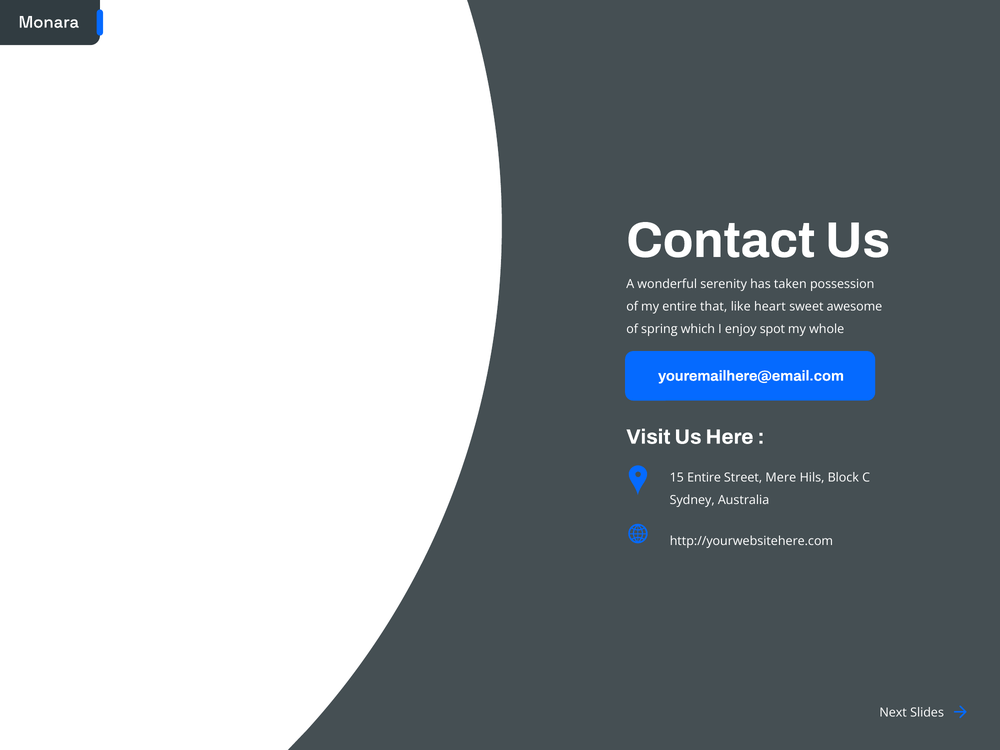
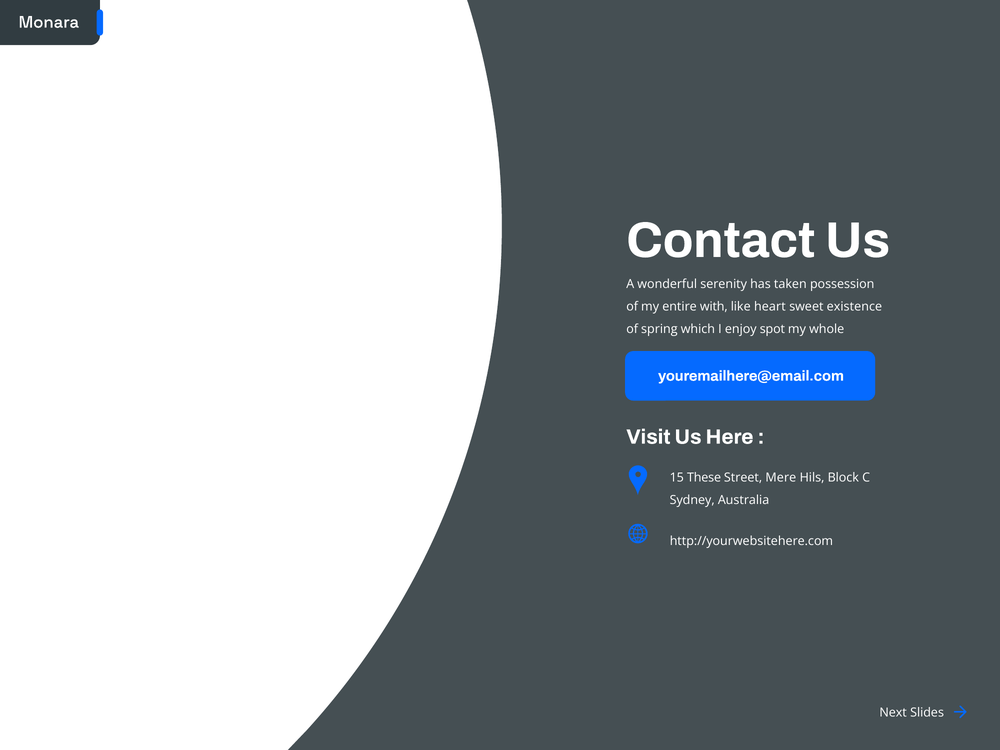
that: that -> with
awesome: awesome -> existence
15 Entire: Entire -> These
